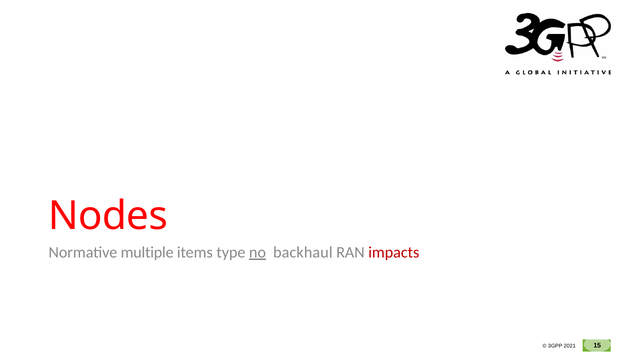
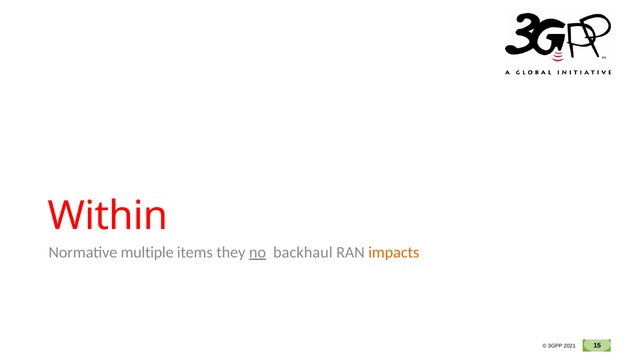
Nodes: Nodes -> Within
type: type -> they
impacts colour: red -> orange
